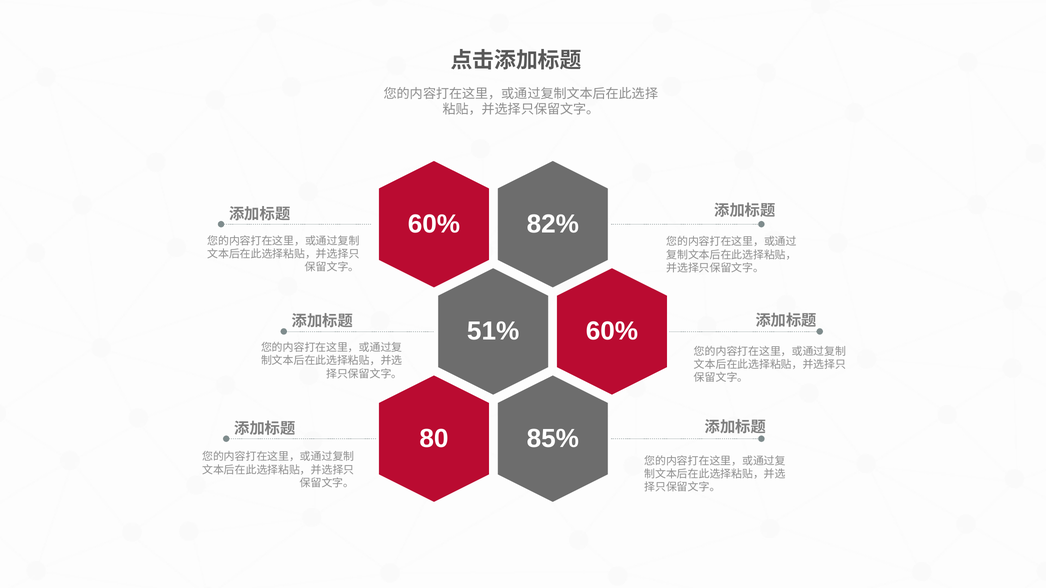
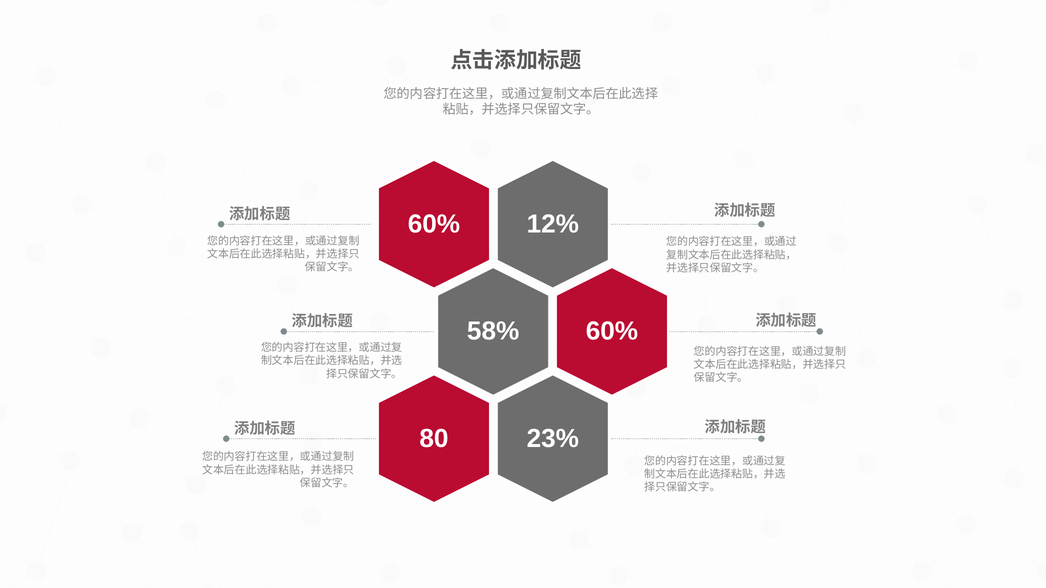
82%: 82% -> 12%
51%: 51% -> 58%
85%: 85% -> 23%
